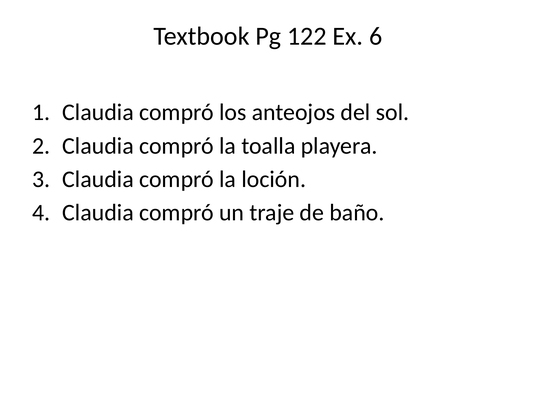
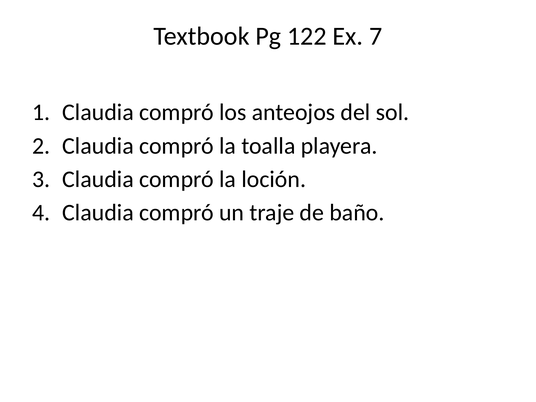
6: 6 -> 7
